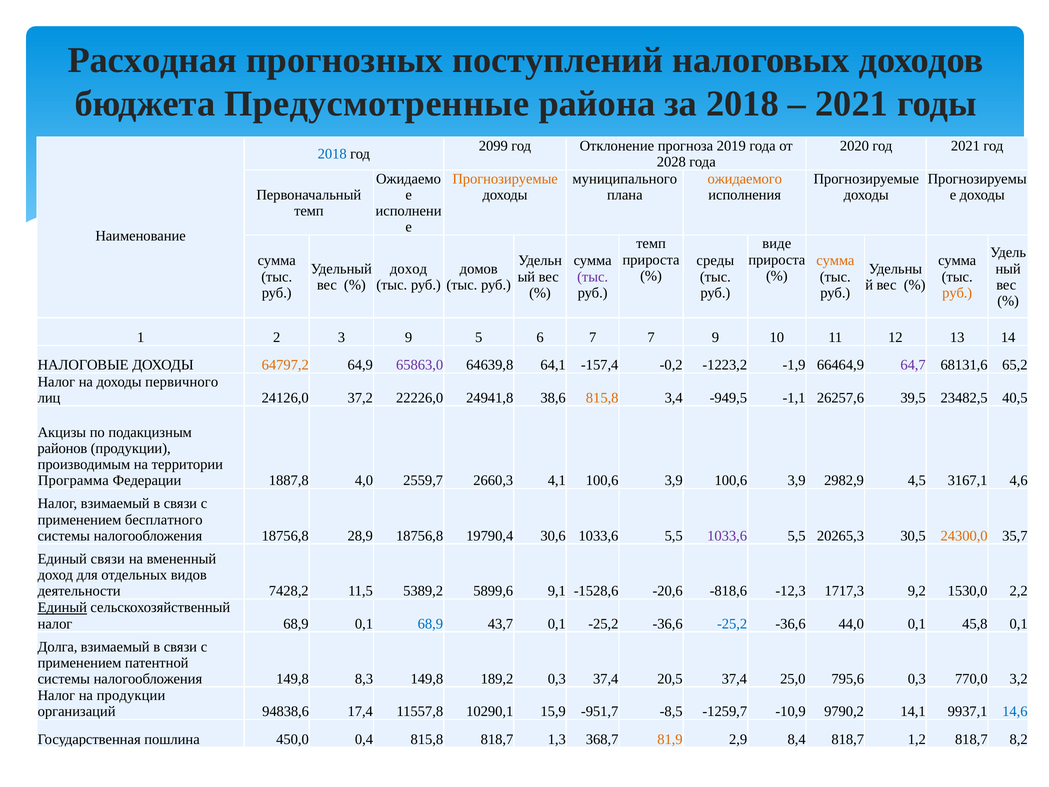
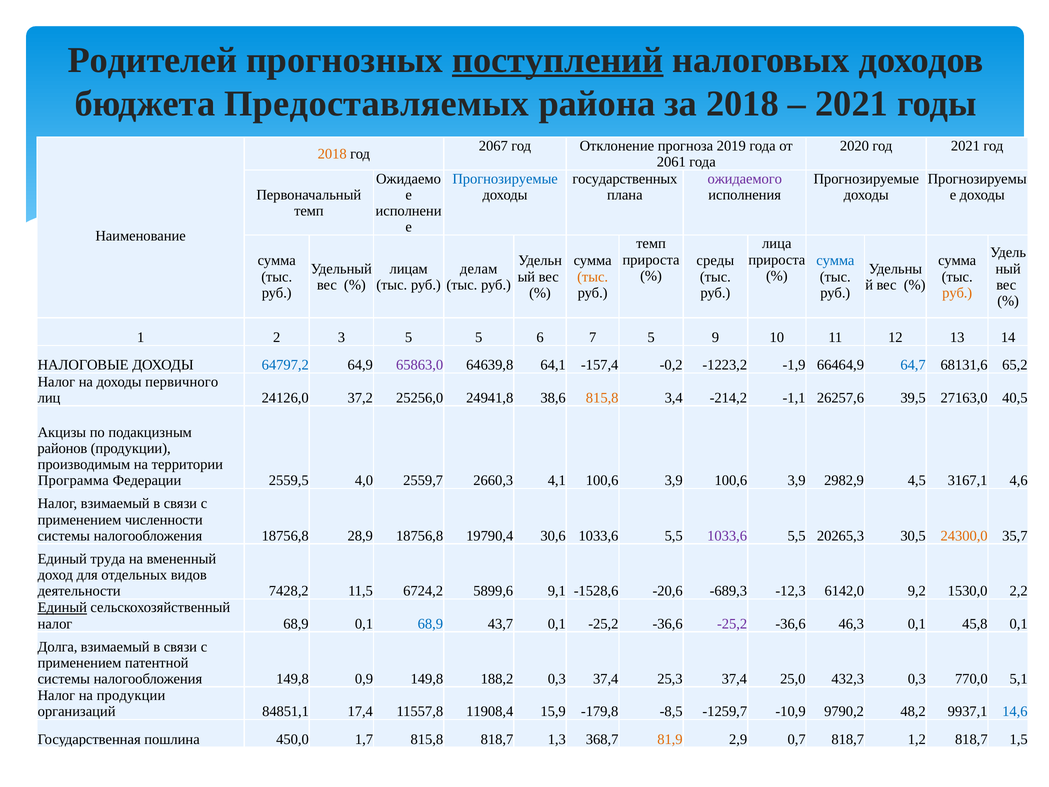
Расходная: Расходная -> Родителей
поступлений underline: none -> present
Предусмотренные: Предусмотренные -> Предоставляемых
2099: 2099 -> 2067
2018 at (332, 154) colour: blue -> orange
2028: 2028 -> 2061
Прогнозируемые at (505, 179) colour: orange -> blue
муниципального: муниципального -> государственных
ожидаемого colour: orange -> purple
виде: виде -> лица
сумма at (835, 261) colour: orange -> blue
доход at (409, 269): доход -> лицам
домов: домов -> делам
тыс at (593, 277) colour: purple -> orange
3 9: 9 -> 5
7 7: 7 -> 5
64797,2 colour: orange -> blue
64,7 colour: purple -> blue
22226,0: 22226,0 -> 25256,0
-949,5: -949,5 -> -214,2
23482,5: 23482,5 -> 27163,0
1887,8: 1887,8 -> 2559,5
бесплатного: бесплатного -> численности
Единый связи: связи -> труда
5389,2: 5389,2 -> 6724,2
-818,6: -818,6 -> -689,3
1717,3: 1717,3 -> 6142,0
-25,2 at (732, 624) colour: blue -> purple
44,0: 44,0 -> 46,3
8,3: 8,3 -> 0,9
189,2: 189,2 -> 188,2
20,5: 20,5 -> 25,3
795,6: 795,6 -> 432,3
3,2: 3,2 -> 5,1
94838,6: 94838,6 -> 84851,1
10290,1: 10290,1 -> 11908,4
-951,7: -951,7 -> -179,8
14,1: 14,1 -> 48,2
0,4: 0,4 -> 1,7
8,4: 8,4 -> 0,7
8,2: 8,2 -> 1,5
